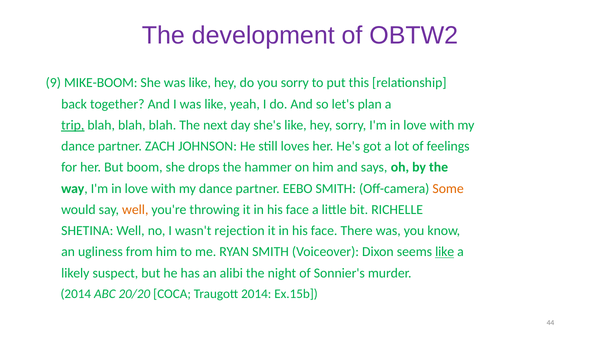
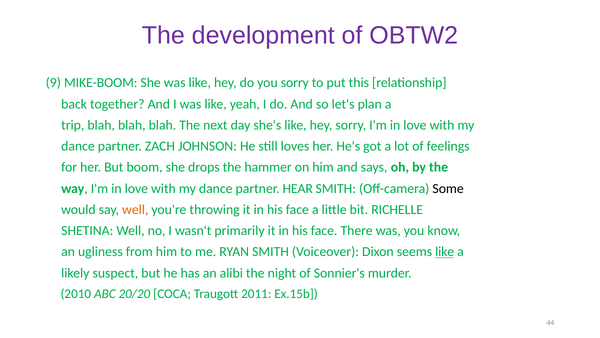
trip underline: present -> none
EEBO: EEBO -> HEAR
Some colour: orange -> black
rejection: rejection -> primarily
2014 at (76, 293): 2014 -> 2010
Traugott 2014: 2014 -> 2011
